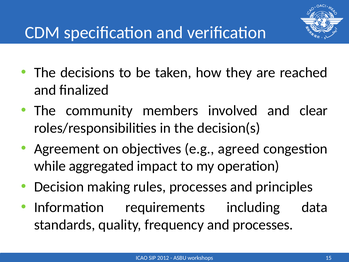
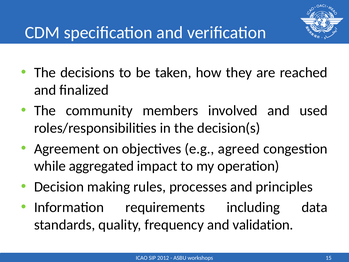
clear: clear -> used
and processes: processes -> validation
